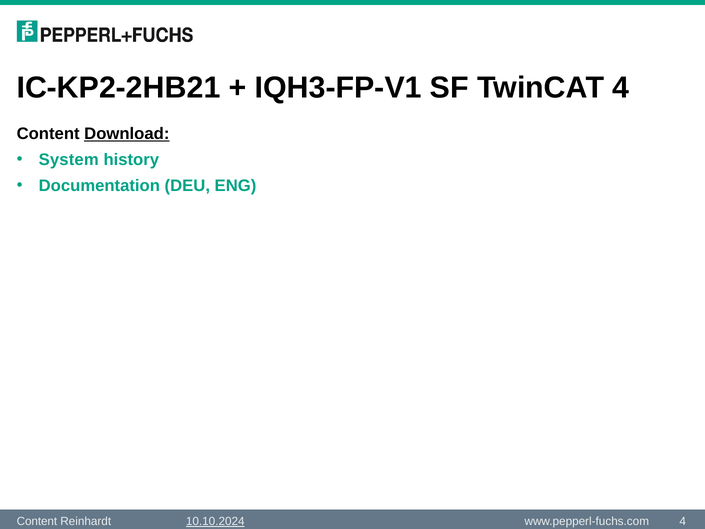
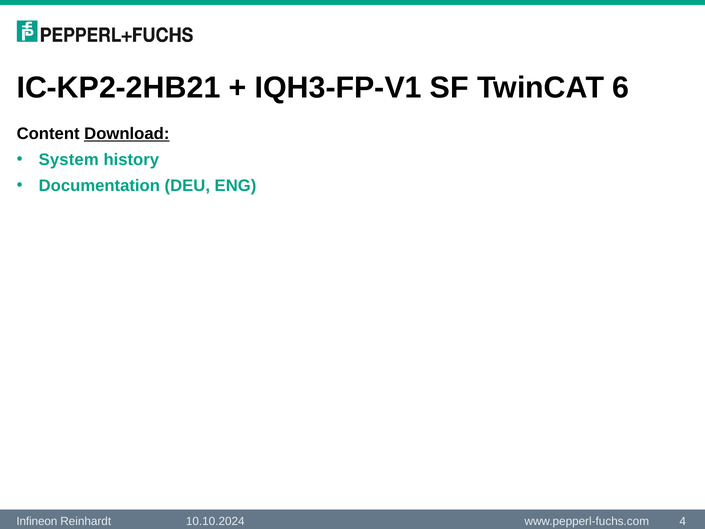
TwinCAT 4: 4 -> 6
Content at (37, 521): Content -> Infineon
10.10.2024 underline: present -> none
